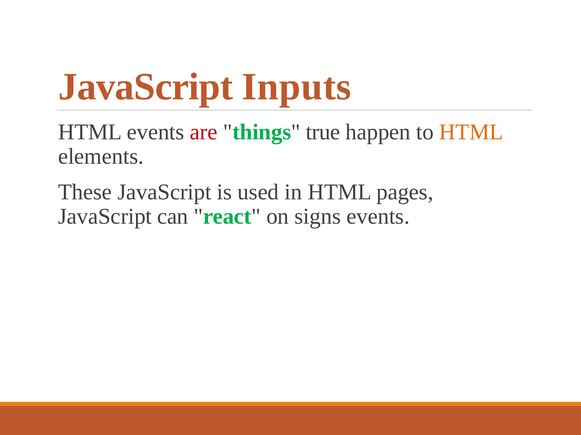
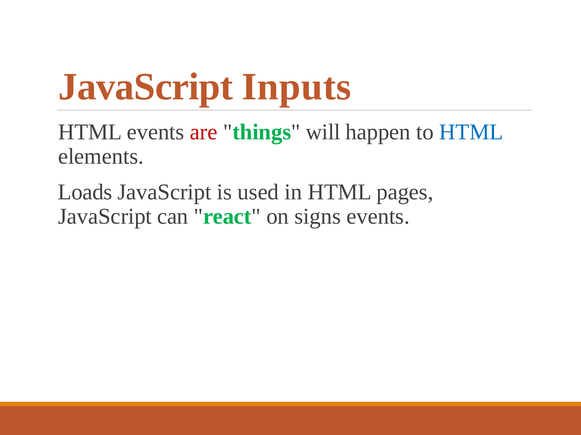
true: true -> will
HTML at (471, 132) colour: orange -> blue
These: These -> Loads
